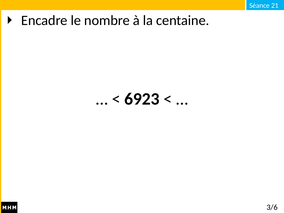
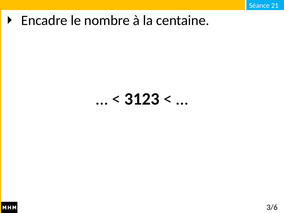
6923: 6923 -> 3123
